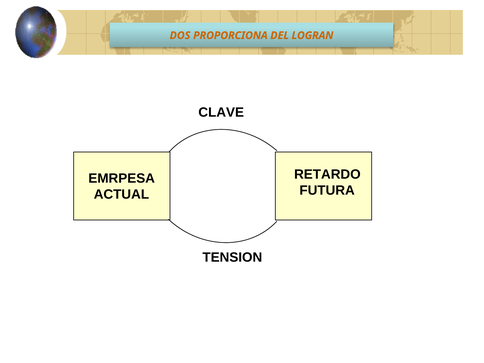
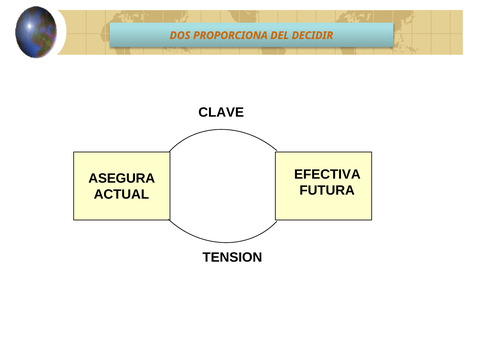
LOGRAN: LOGRAN -> DECIDIR
RETARDO: RETARDO -> EFECTIVA
EMRPESA: EMRPESA -> ASEGURA
